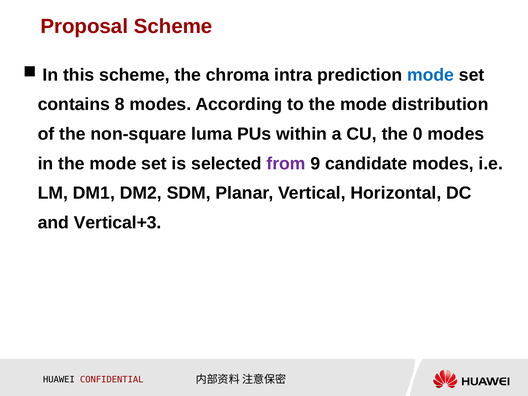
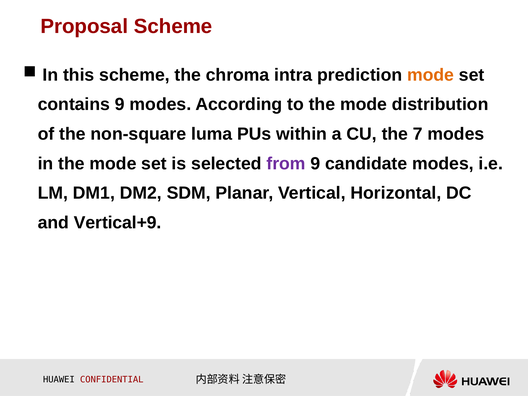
mode at (431, 75) colour: blue -> orange
contains 8: 8 -> 9
0: 0 -> 7
Vertical+3: Vertical+3 -> Vertical+9
